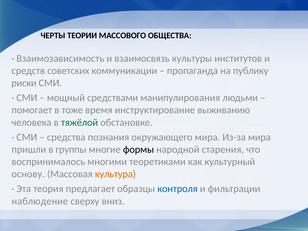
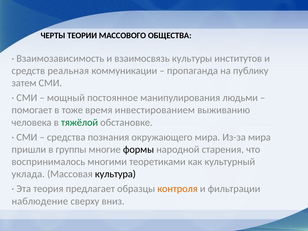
советских: советских -> реальная
риски: риски -> затем
средствами: средствами -> постоянное
инструктирование: инструктирование -> инвестированием
основу: основу -> уклада
культура colour: orange -> black
контроля colour: blue -> orange
